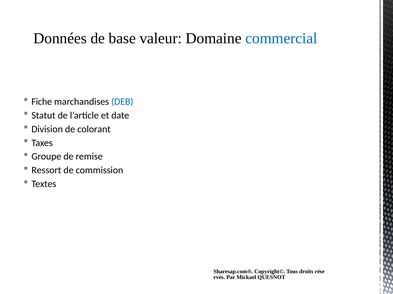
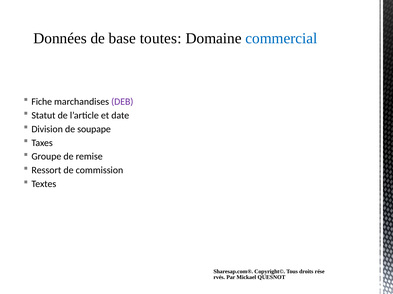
valeur: valeur -> toutes
DEB colour: blue -> purple
colorant: colorant -> soupape
